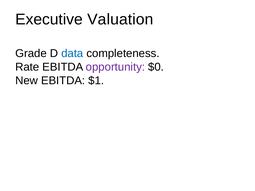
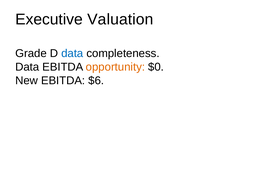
Rate at (27, 67): Rate -> Data
opportunity colour: purple -> orange
$1: $1 -> $6
